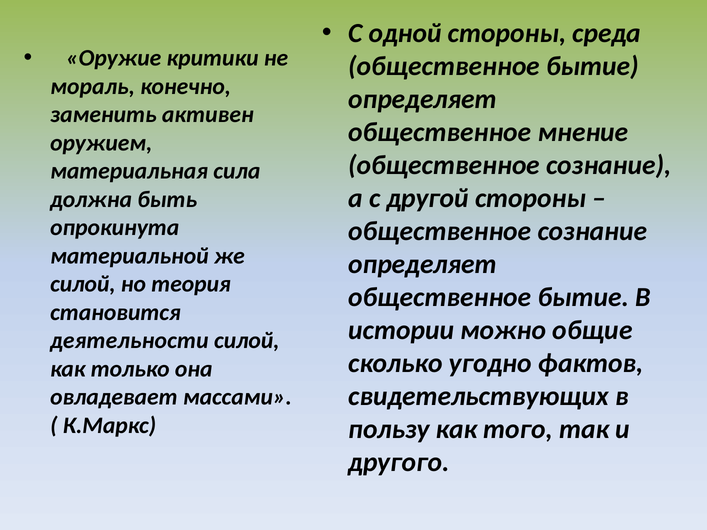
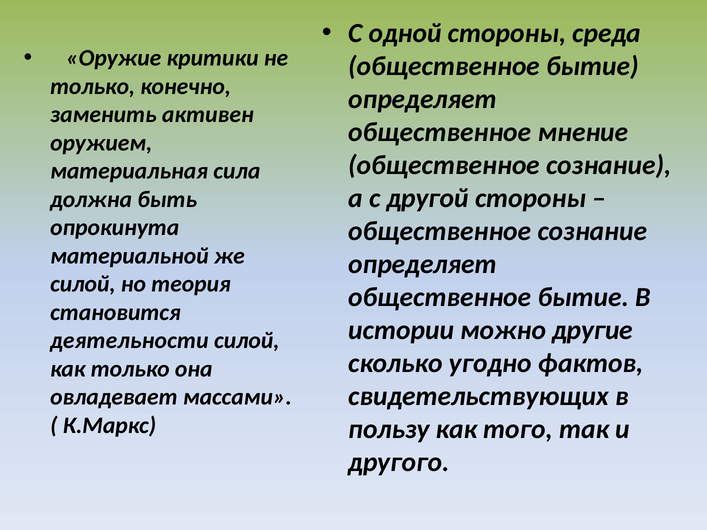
мораль at (93, 86): мораль -> только
общие: общие -> другие
